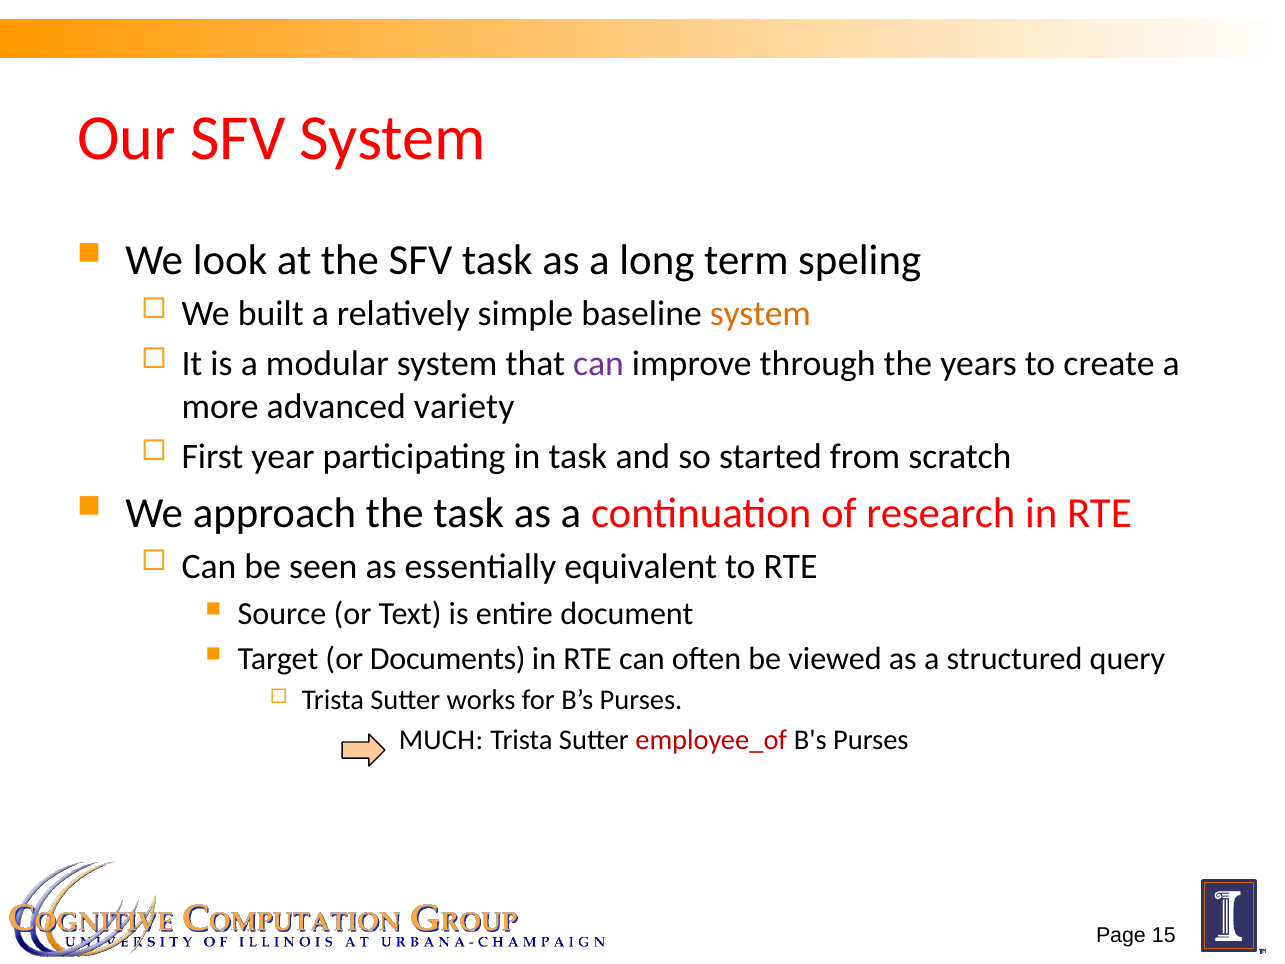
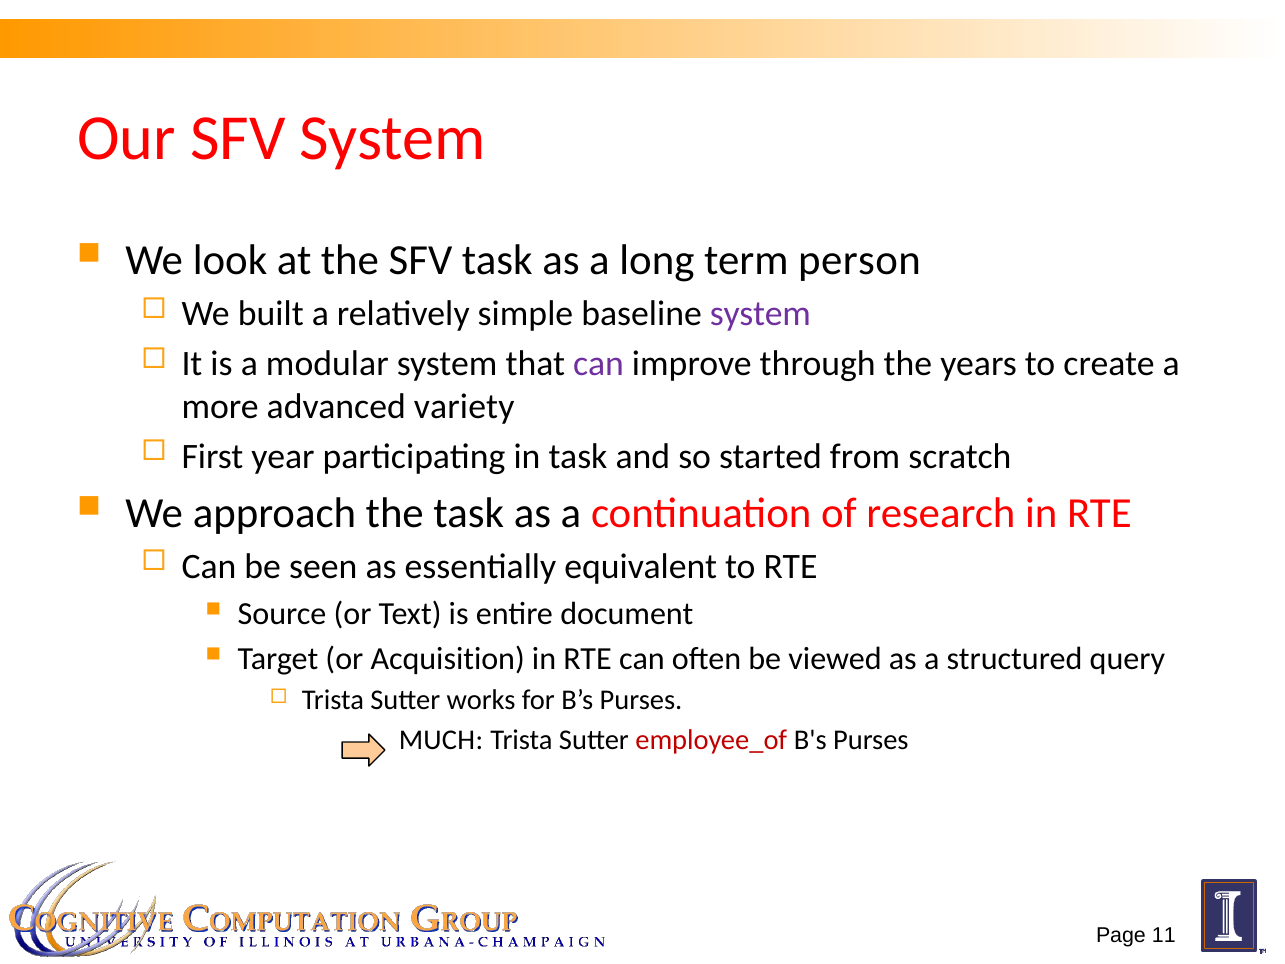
speling: speling -> person
system at (760, 314) colour: orange -> purple
Documents: Documents -> Acquisition
15: 15 -> 11
